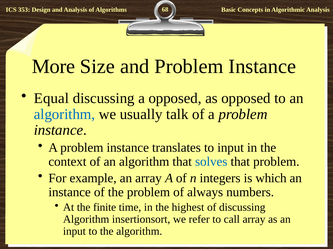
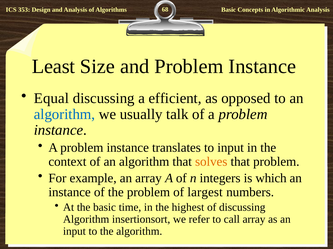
More: More -> Least
a opposed: opposed -> efficient
solves colour: blue -> orange
always: always -> largest
the finite: finite -> basic
